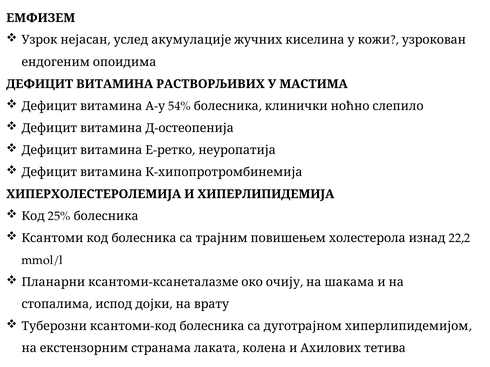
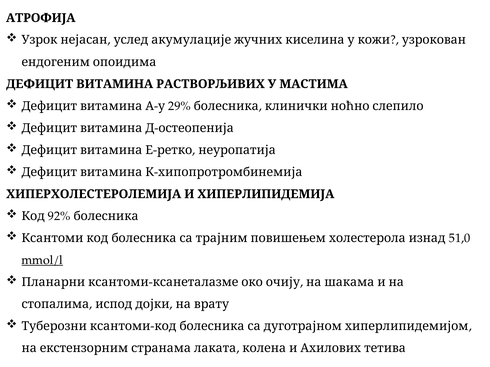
ЕМФИЗЕМ: ЕМФИЗЕМ -> АТРОФИЈА
54%: 54% -> 29%
25%: 25% -> 92%
22,2: 22,2 -> 51,0
mmol/l underline: none -> present
